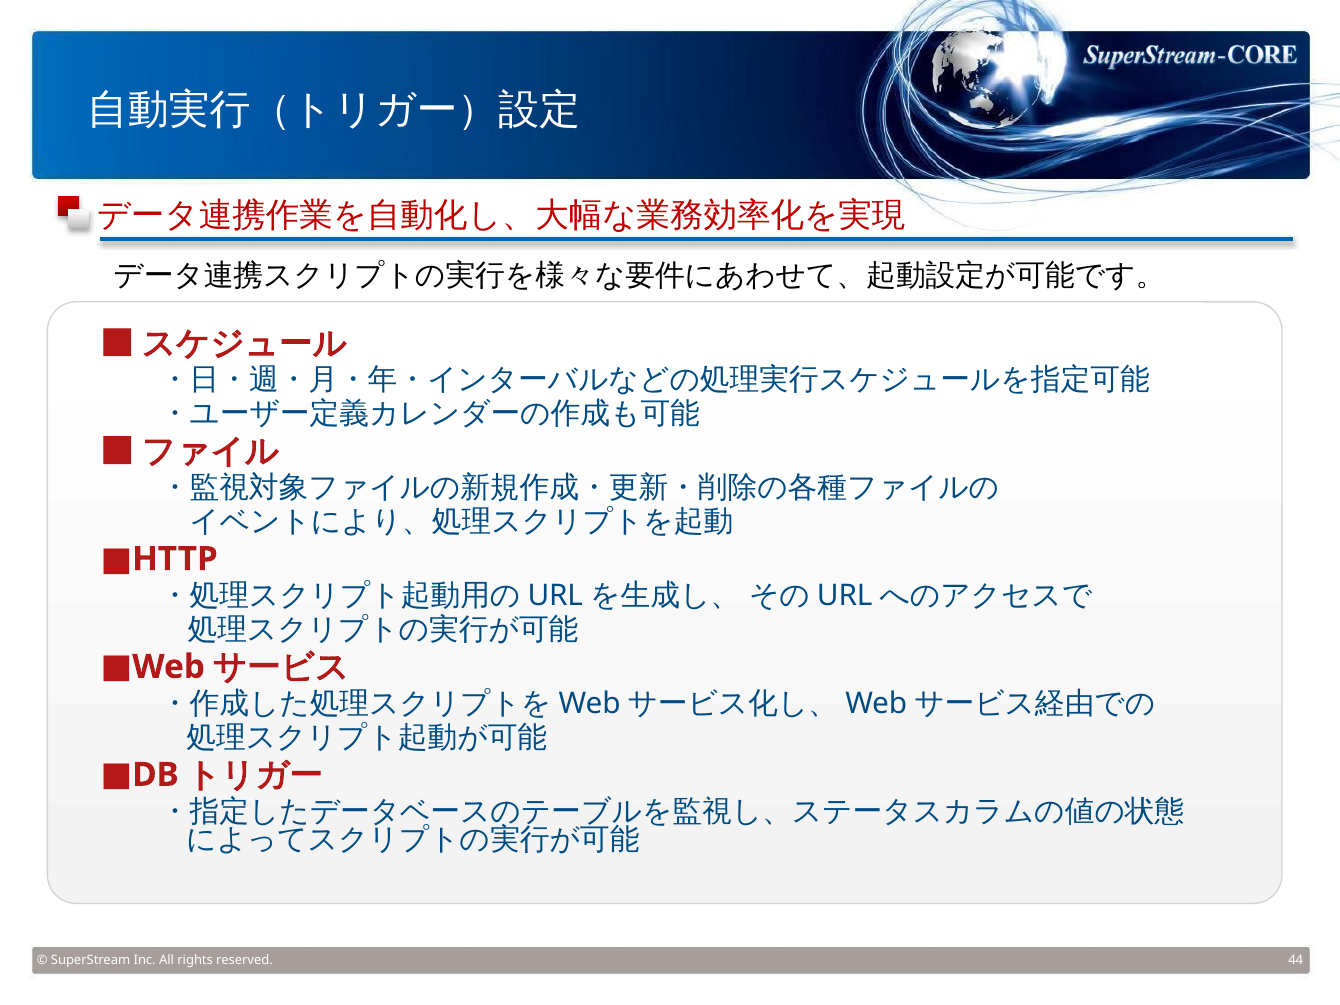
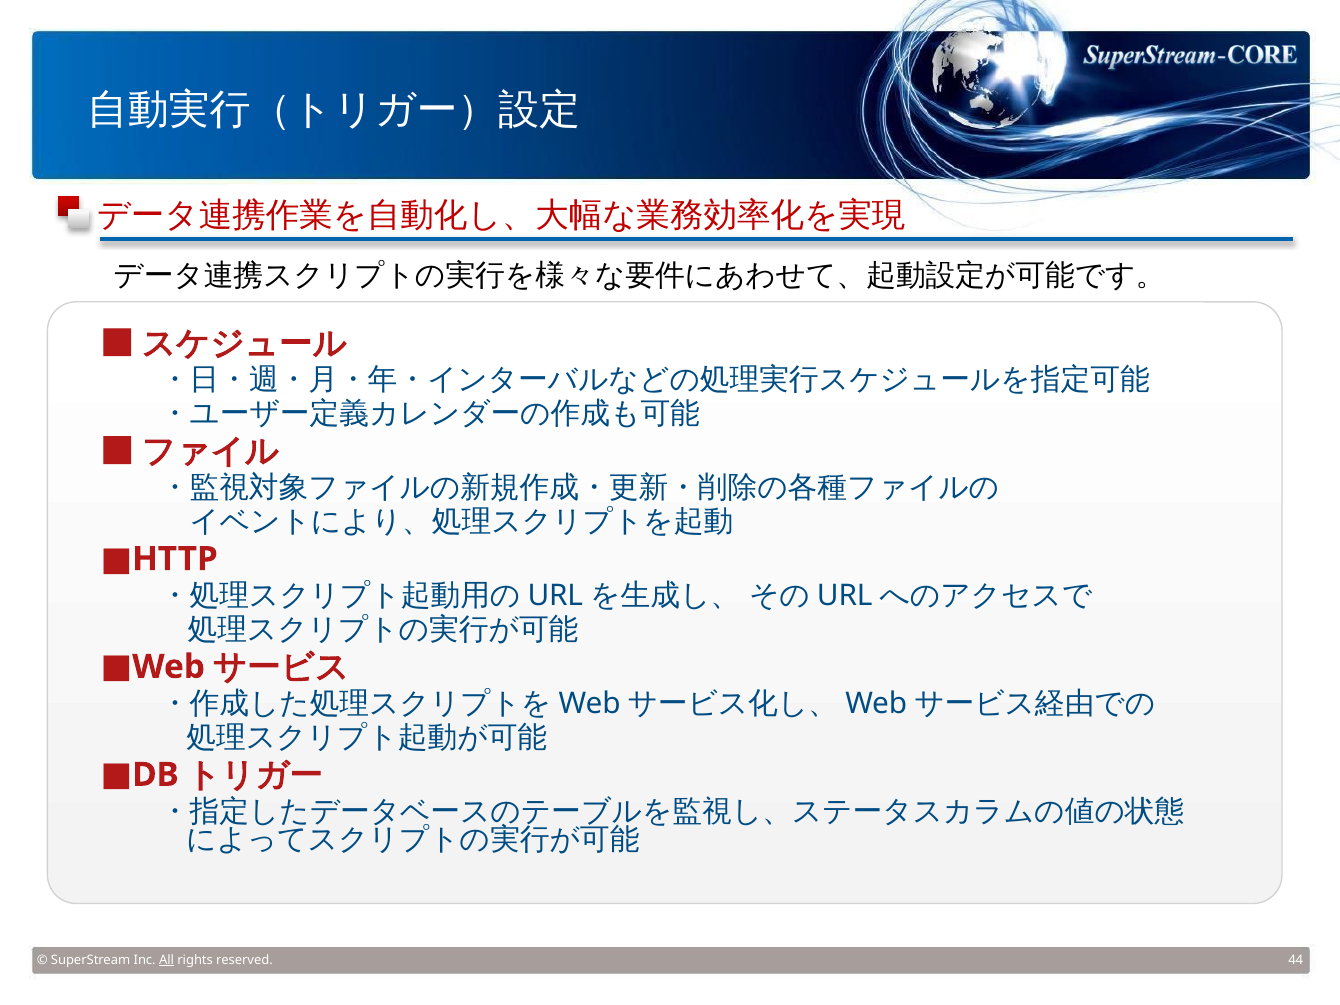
All underline: none -> present
